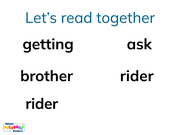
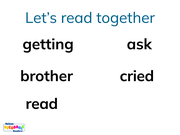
brother rider: rider -> cried
rider at (42, 104): rider -> read
